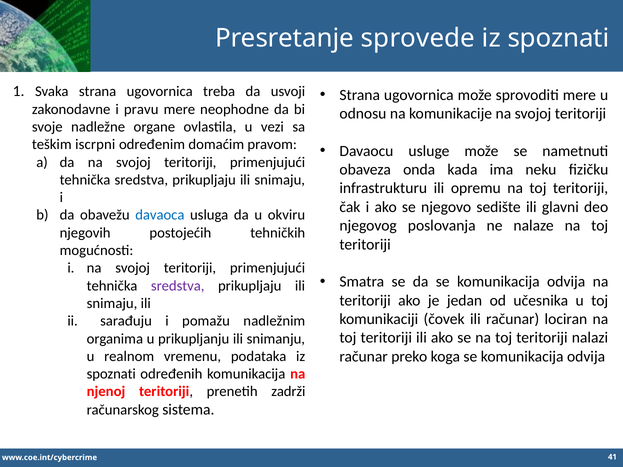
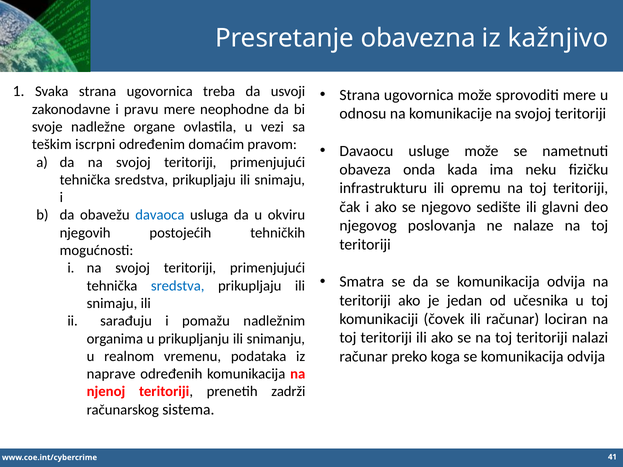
sprovede: sprovede -> obavezna
spoznati at (558, 38): spoznati -> kažnjivo
sredstva at (178, 286) colour: purple -> blue
spoznati at (111, 374): spoznati -> naprave
